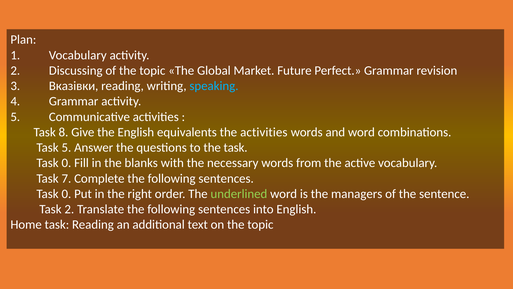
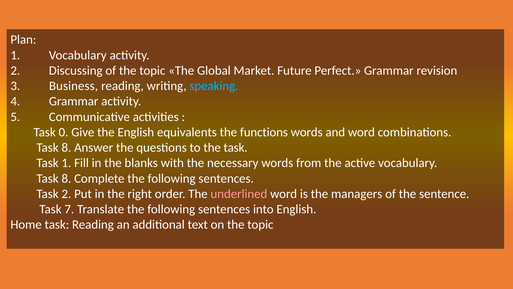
Вказівки: Вказівки -> Business
8: 8 -> 0
the activities: activities -> functions
5 at (66, 147): 5 -> 8
0 at (66, 163): 0 -> 1
7 at (66, 178): 7 -> 8
0 at (66, 194): 0 -> 2
underlined colour: light green -> pink
Task 2: 2 -> 7
